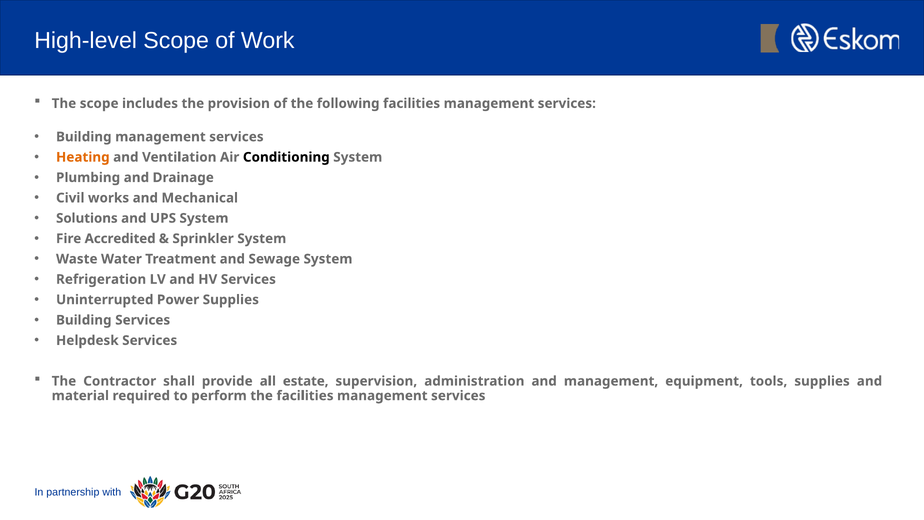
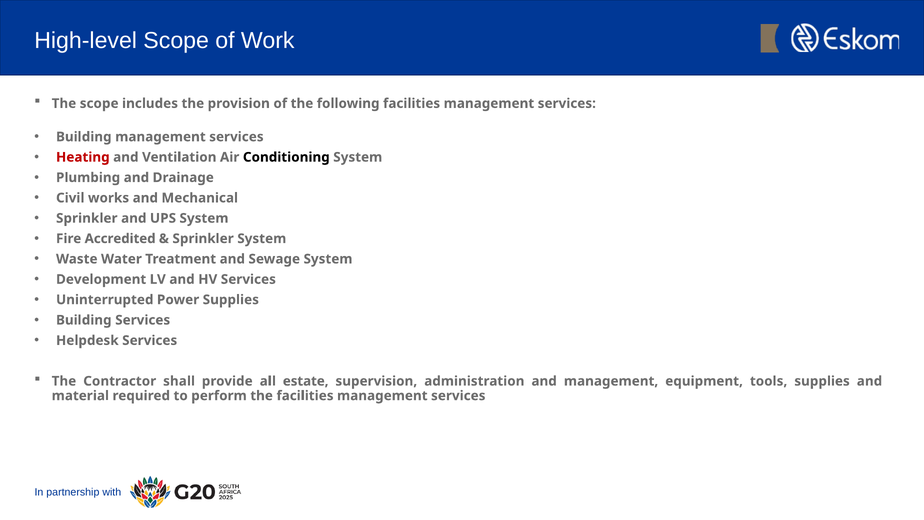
Heating colour: orange -> red
Solutions at (87, 218): Solutions -> Sprinkler
Refrigeration: Refrigeration -> Development
